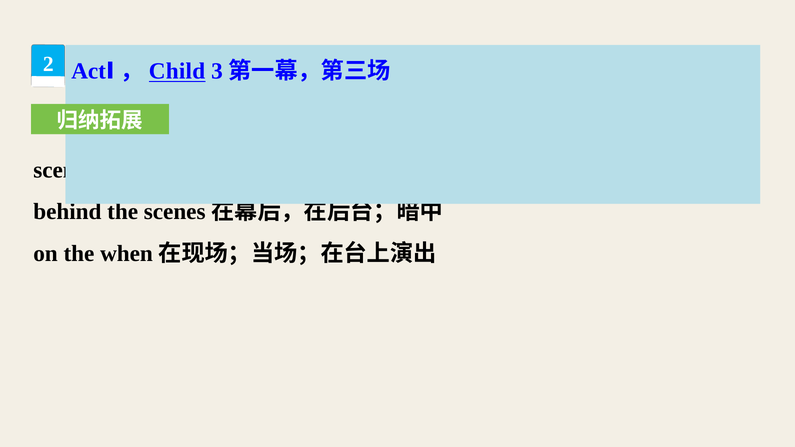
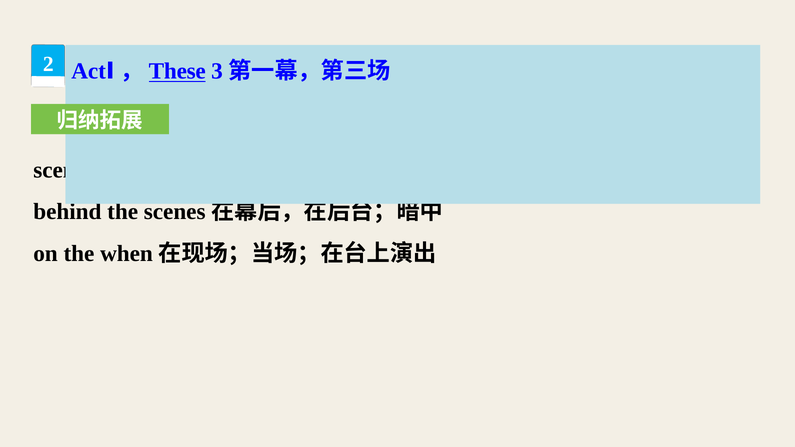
Child: Child -> These
